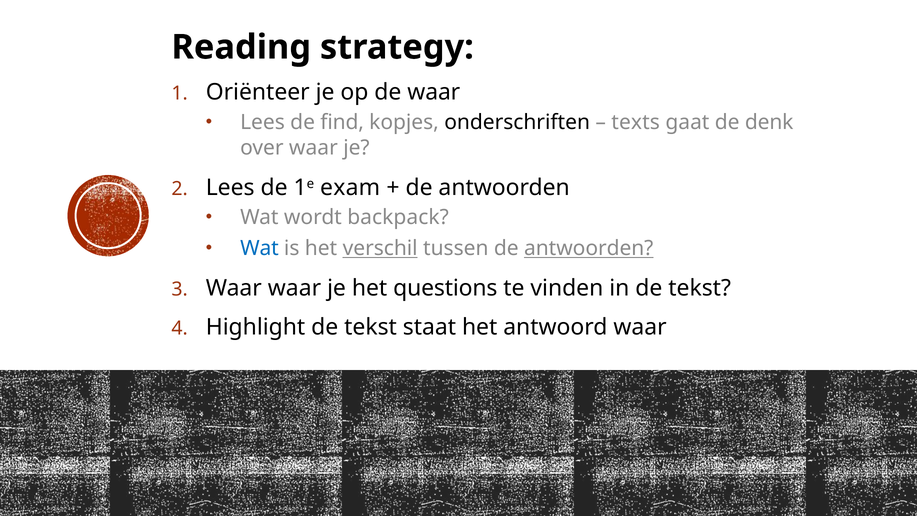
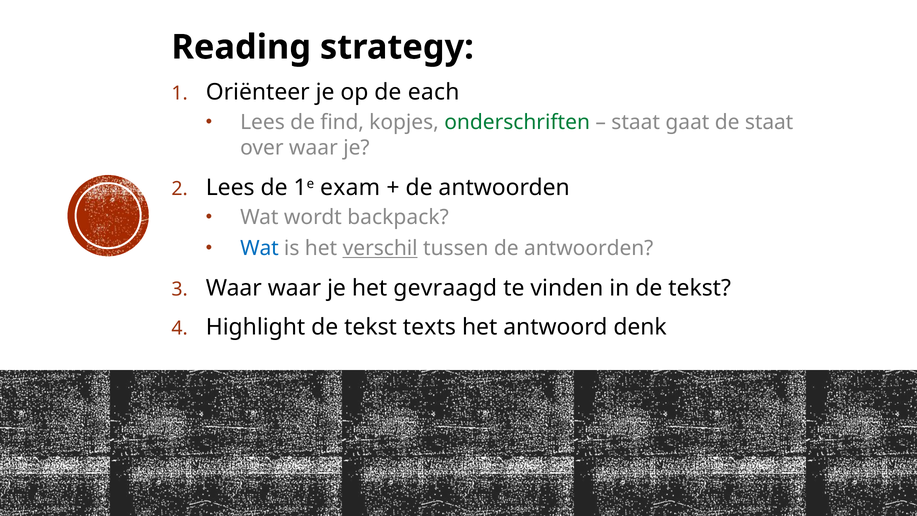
de waar: waar -> each
onderschriften colour: black -> green
texts at (636, 122): texts -> staat
de denk: denk -> staat
antwoorden at (589, 248) underline: present -> none
questions: questions -> gevraagd
staat: staat -> texts
antwoord waar: waar -> denk
